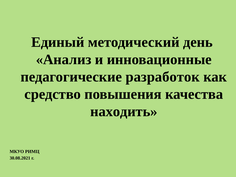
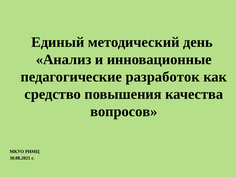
находить: находить -> вопросов
